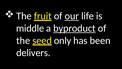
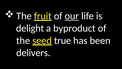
middle: middle -> delight
byproduct underline: present -> none
only: only -> true
